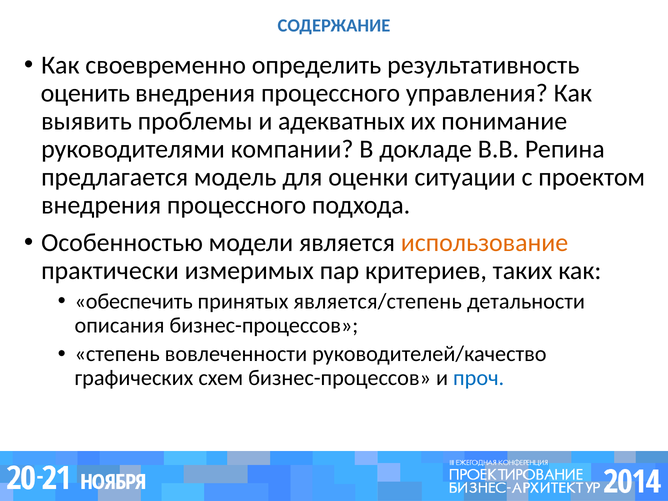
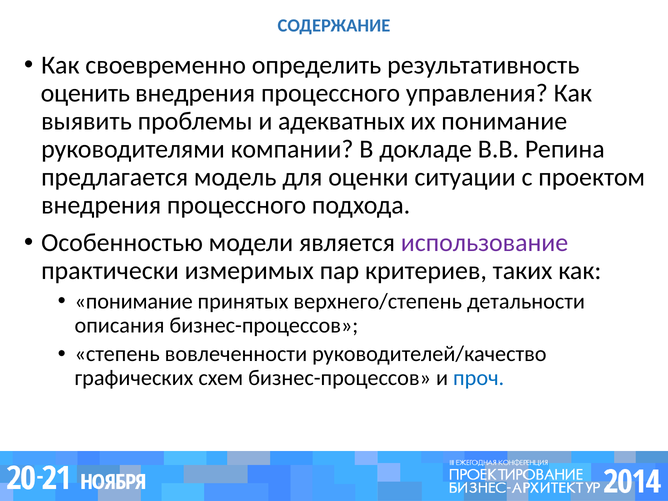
использование colour: orange -> purple
обеспечить at (134, 301): обеспечить -> понимание
является/степень: является/степень -> верхнего/степень
